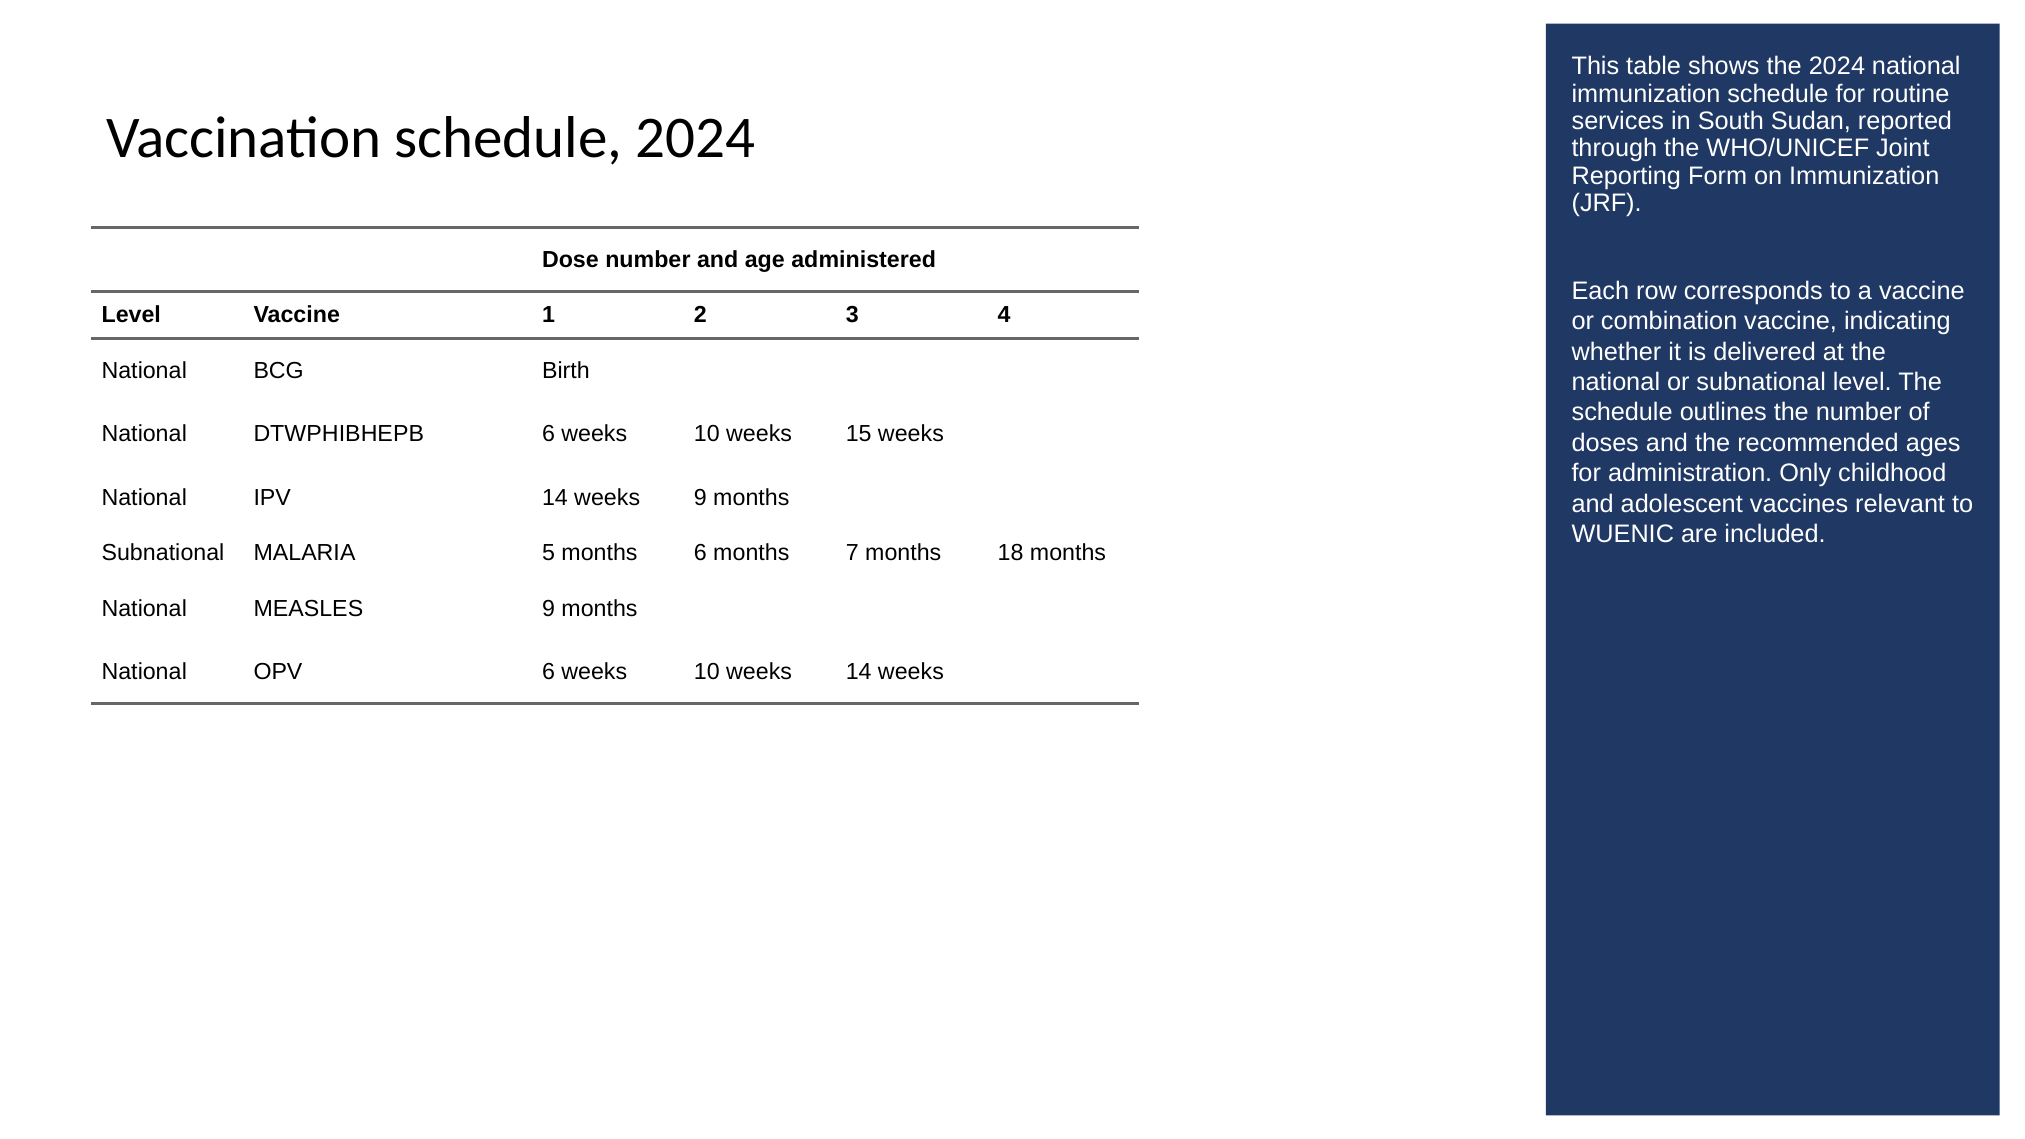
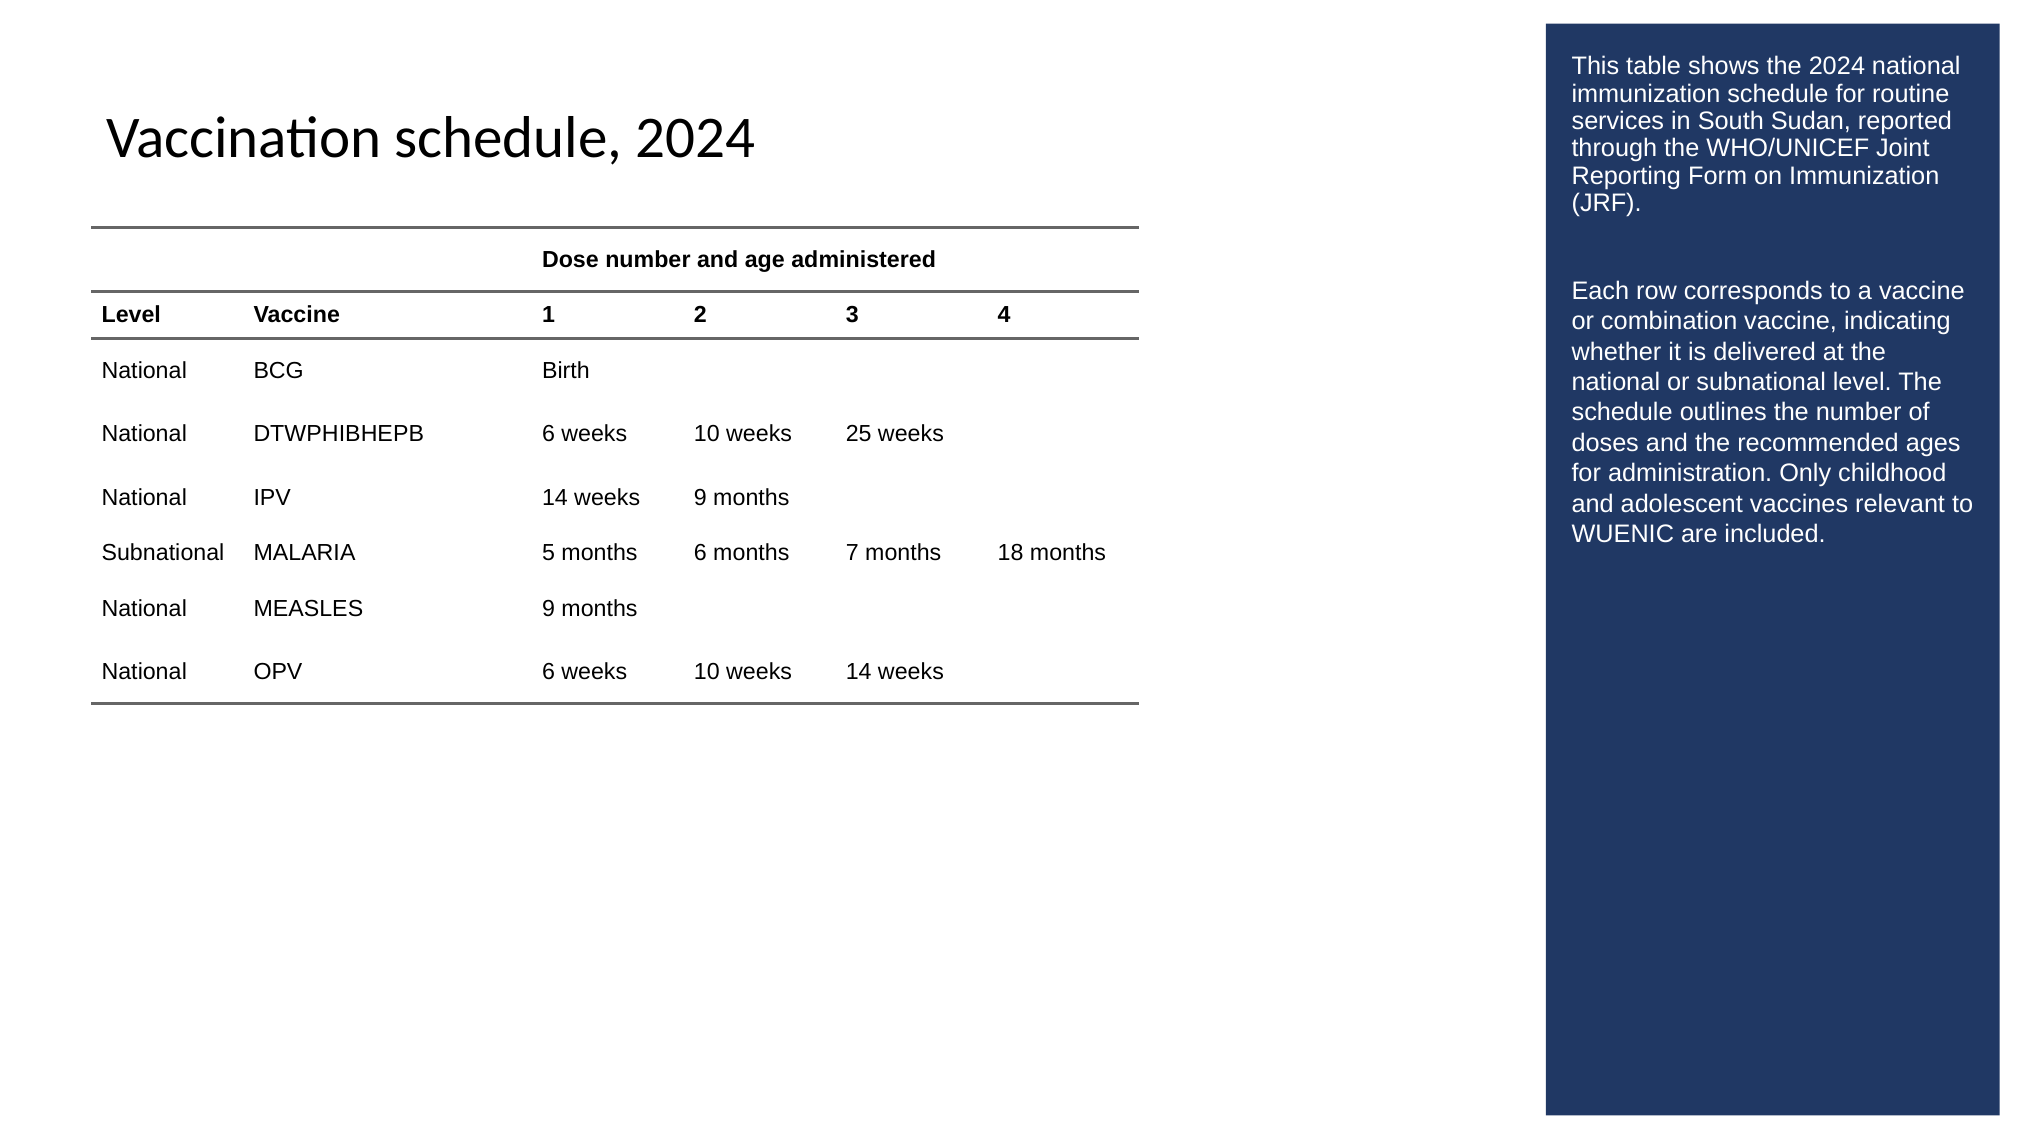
15: 15 -> 25
